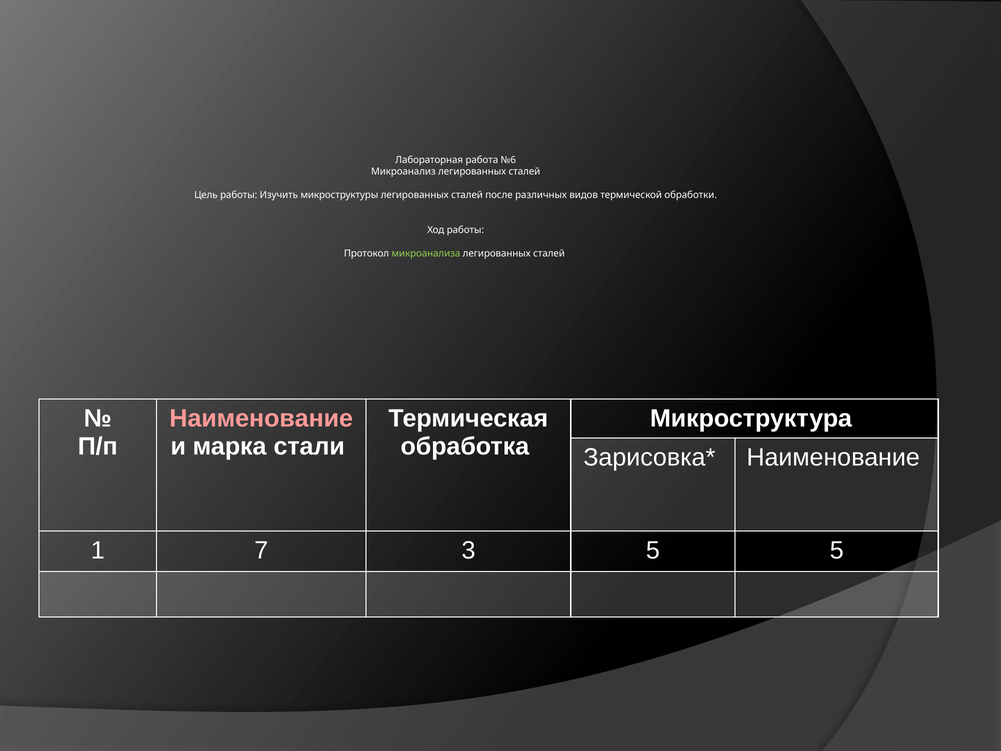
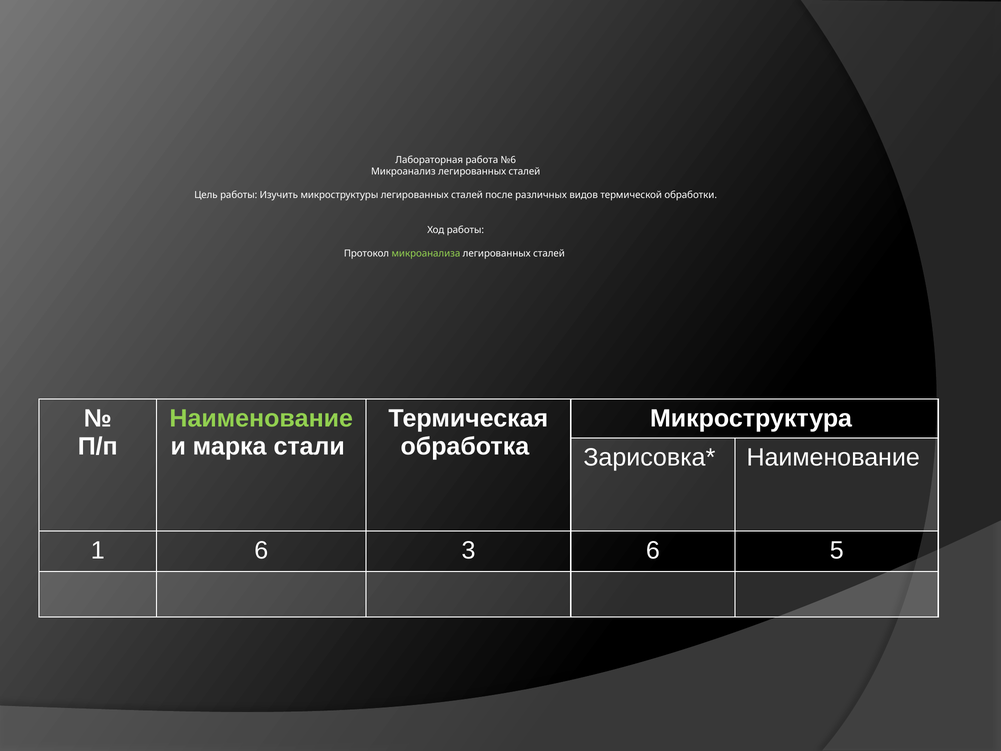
Наименование at (261, 418) colour: pink -> light green
1 7: 7 -> 6
3 5: 5 -> 6
